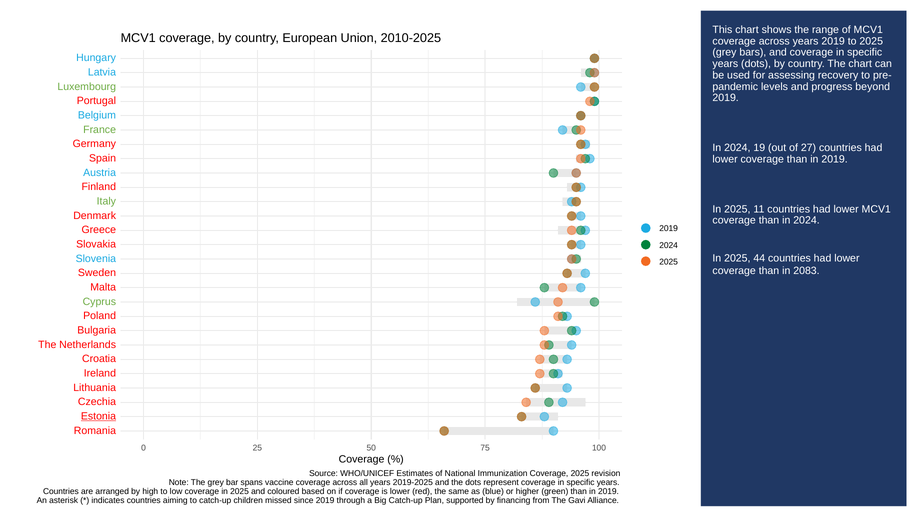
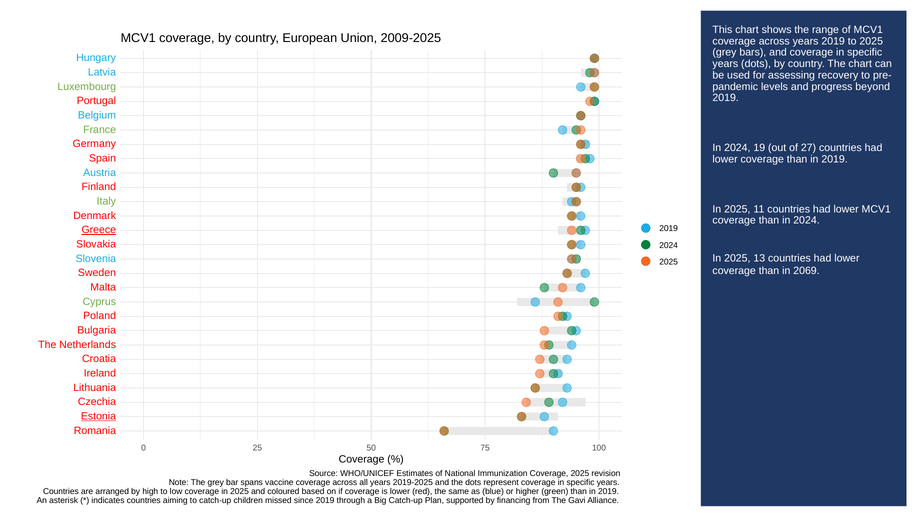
2010-2025: 2010-2025 -> 2009-2025
Greece underline: none -> present
44: 44 -> 13
2083: 2083 -> 2069
